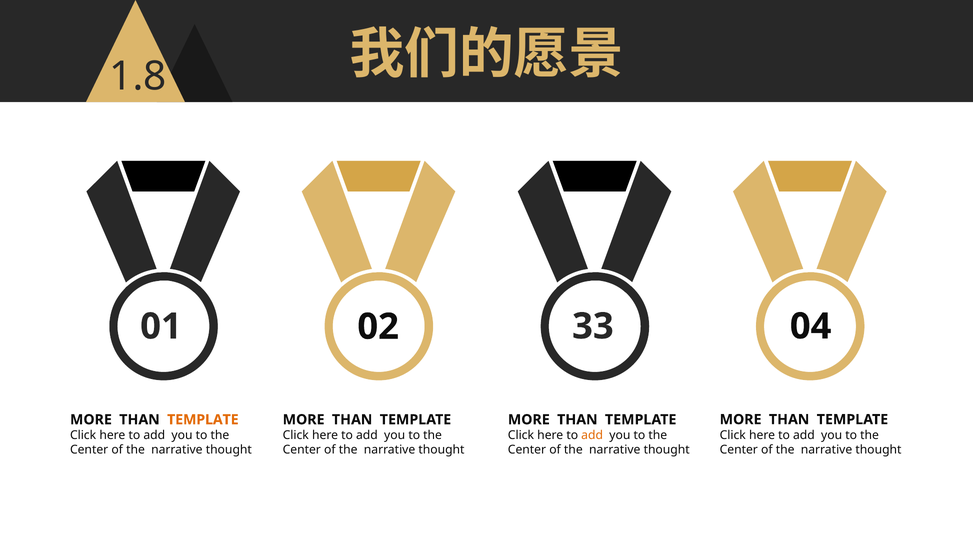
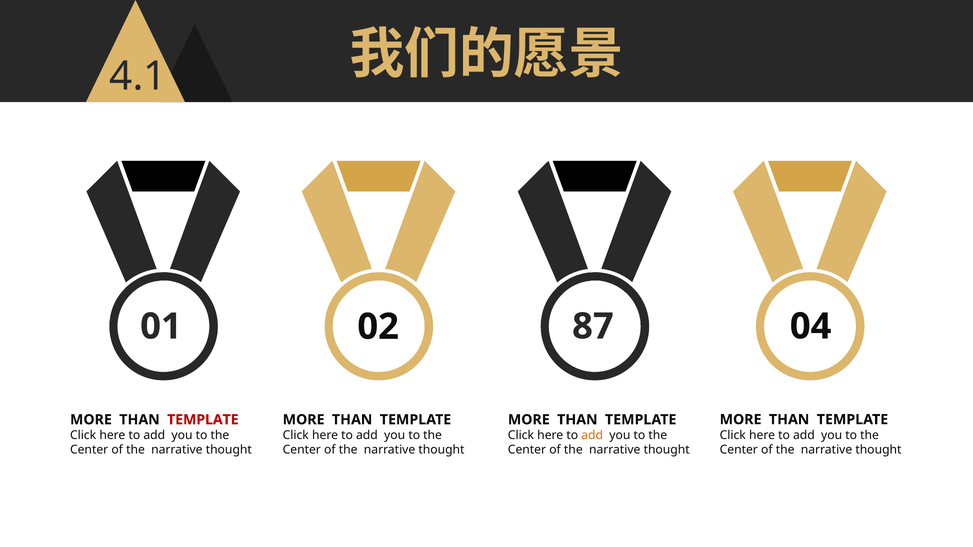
1.8: 1.8 -> 4.1
33: 33 -> 87
TEMPLATE at (203, 420) colour: orange -> red
